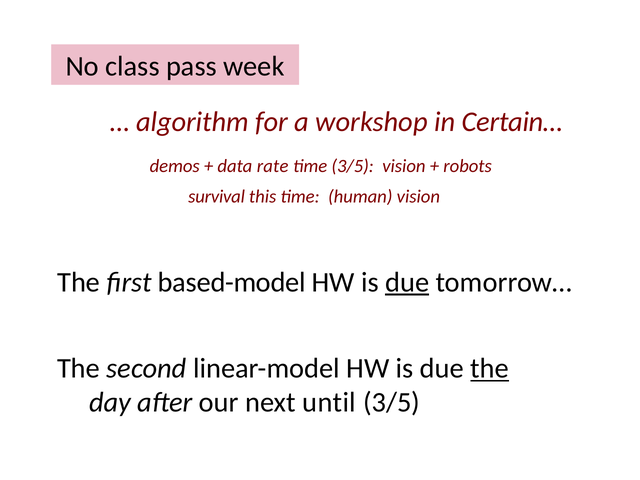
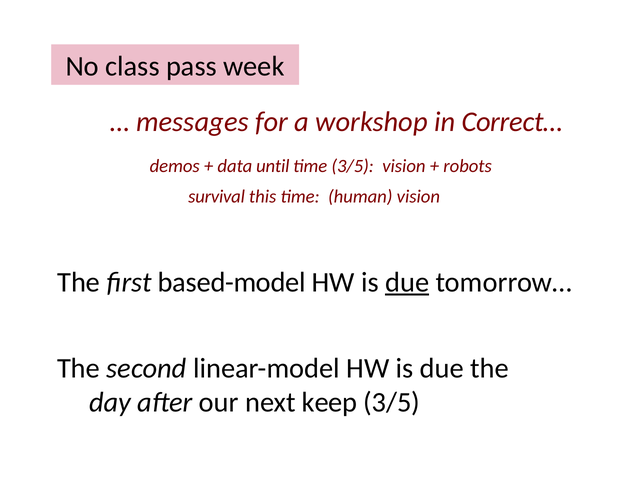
algorithm: algorithm -> messages
Certain…: Certain… -> Correct…
rate: rate -> until
the at (490, 368) underline: present -> none
until: until -> keep
